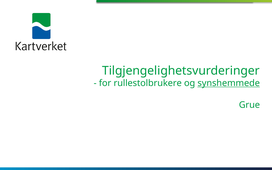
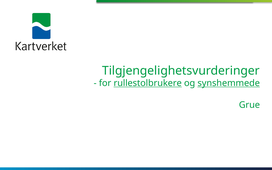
rullestolbrukere underline: none -> present
